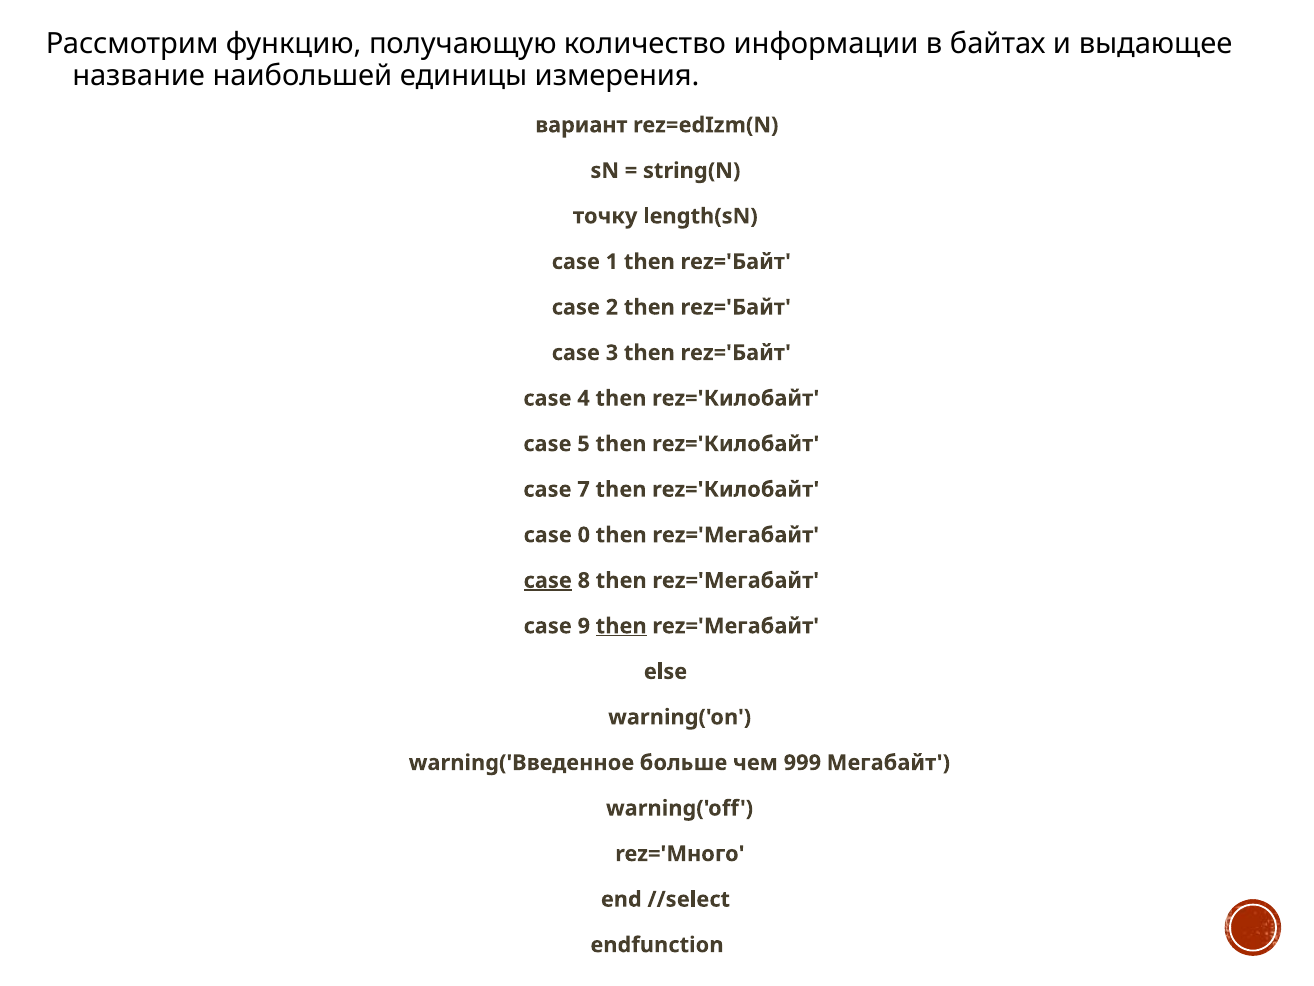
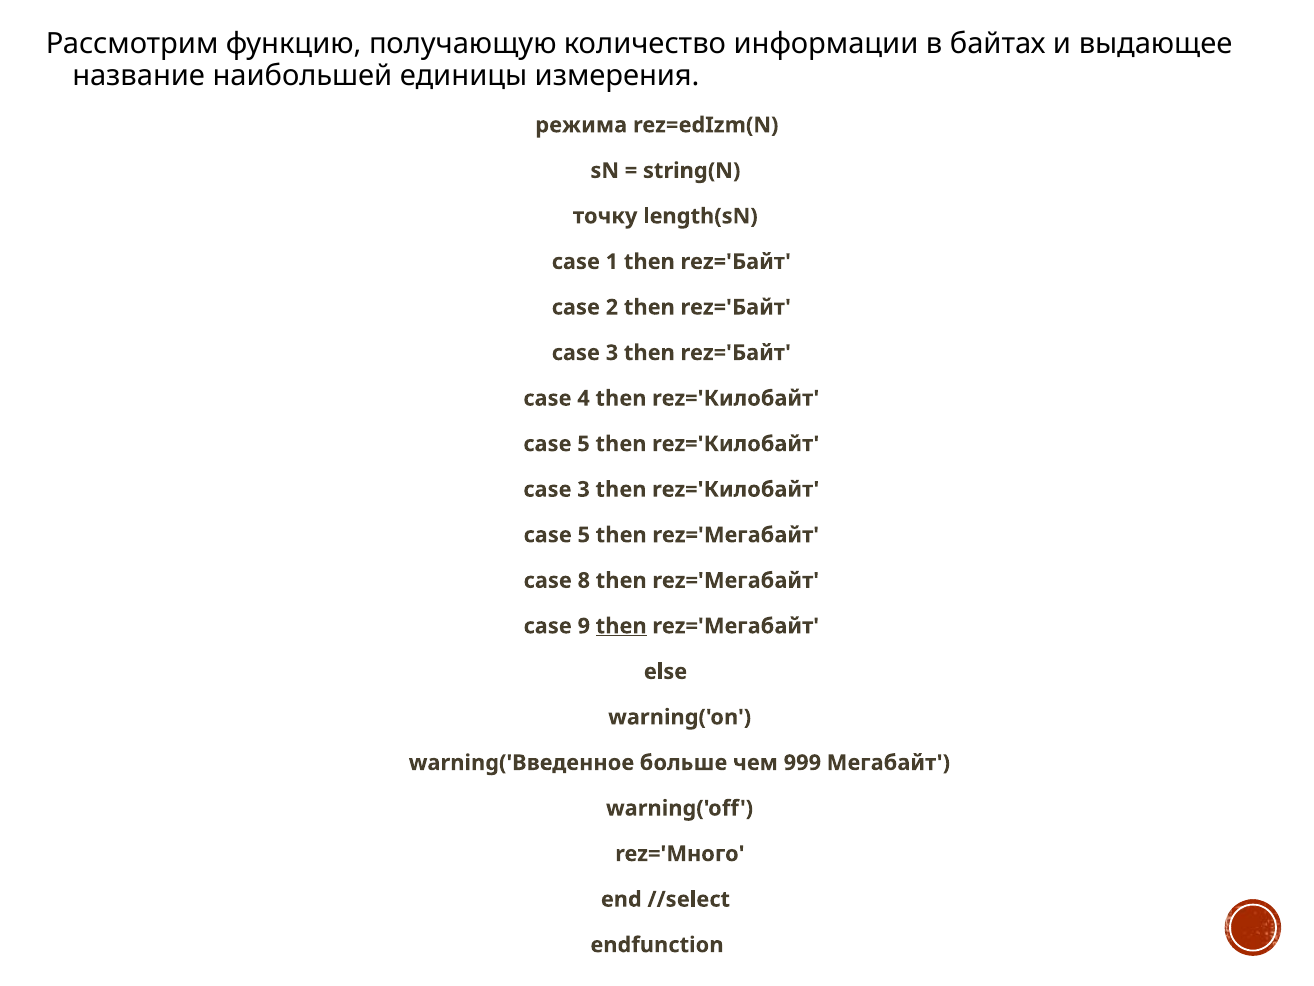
вариант: вариант -> режима
7 at (584, 489): 7 -> 3
0 at (584, 535): 0 -> 5
case at (548, 580) underline: present -> none
